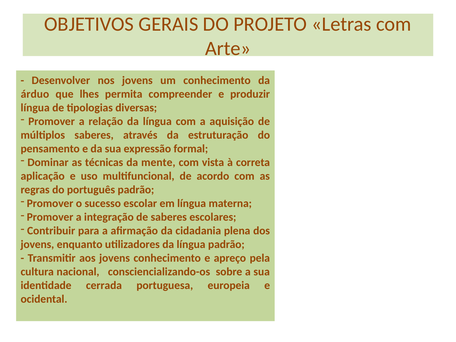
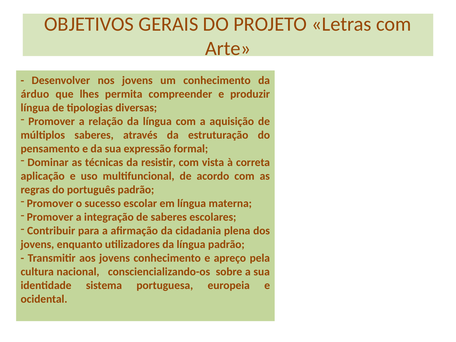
mente: mente -> resistir
cerrada: cerrada -> sistema
